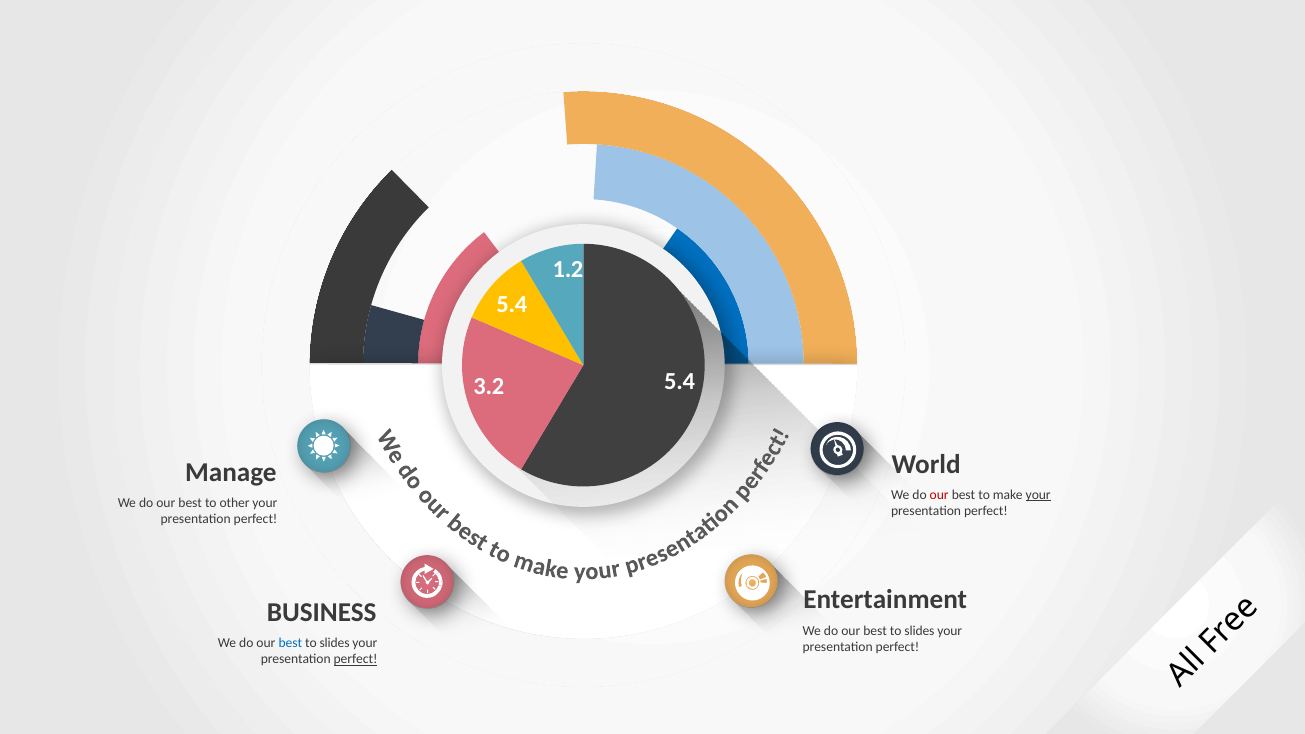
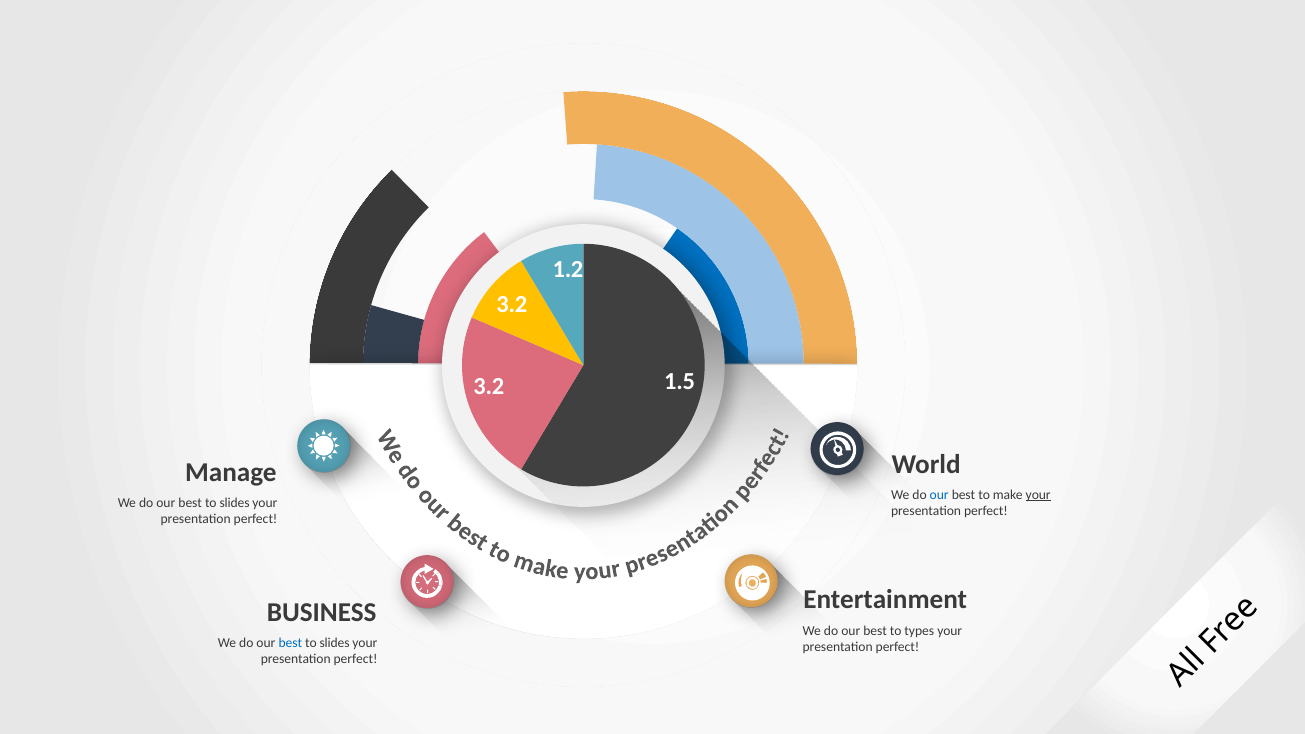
5.4 at (512, 305): 5.4 -> 3.2
5.4 at (680, 382): 5.4 -> 1.5
our at (939, 495) colour: red -> blue
other at (235, 503): other -> slides
slides at (919, 631): slides -> types
perfect at (356, 660) underline: present -> none
